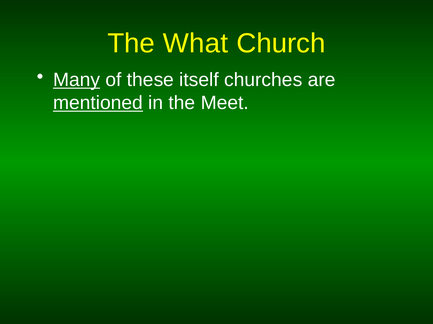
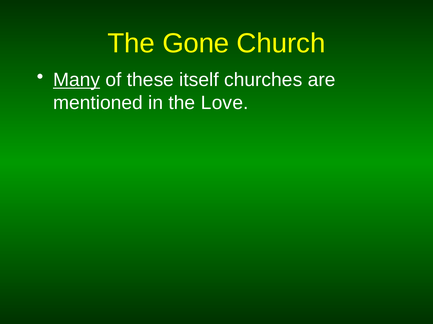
What: What -> Gone
mentioned underline: present -> none
Meet: Meet -> Love
